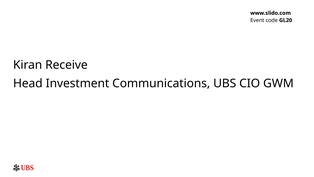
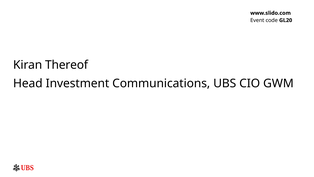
Receive: Receive -> Thereof
